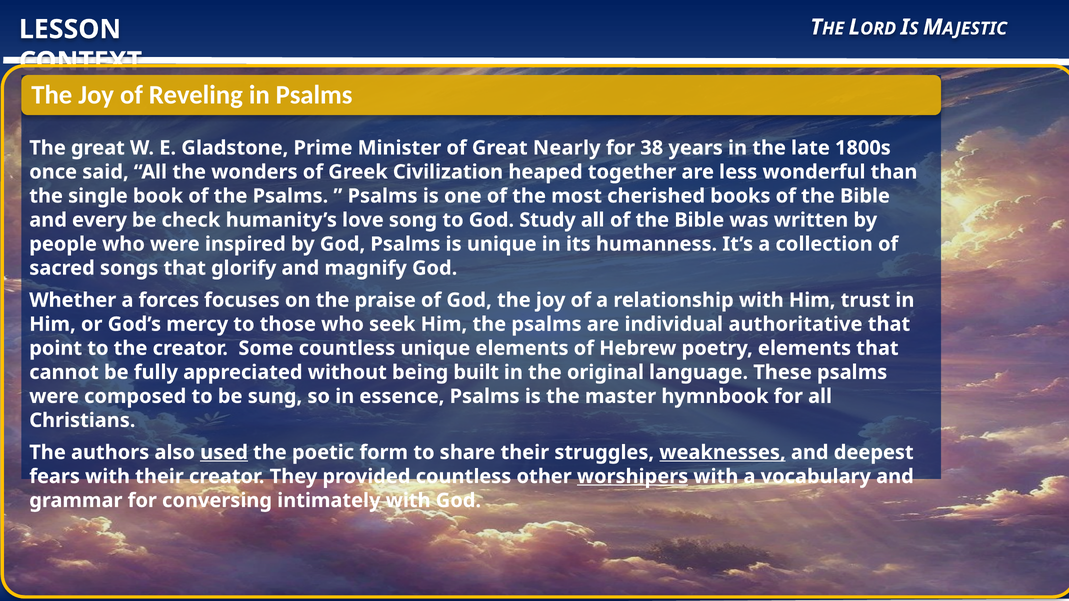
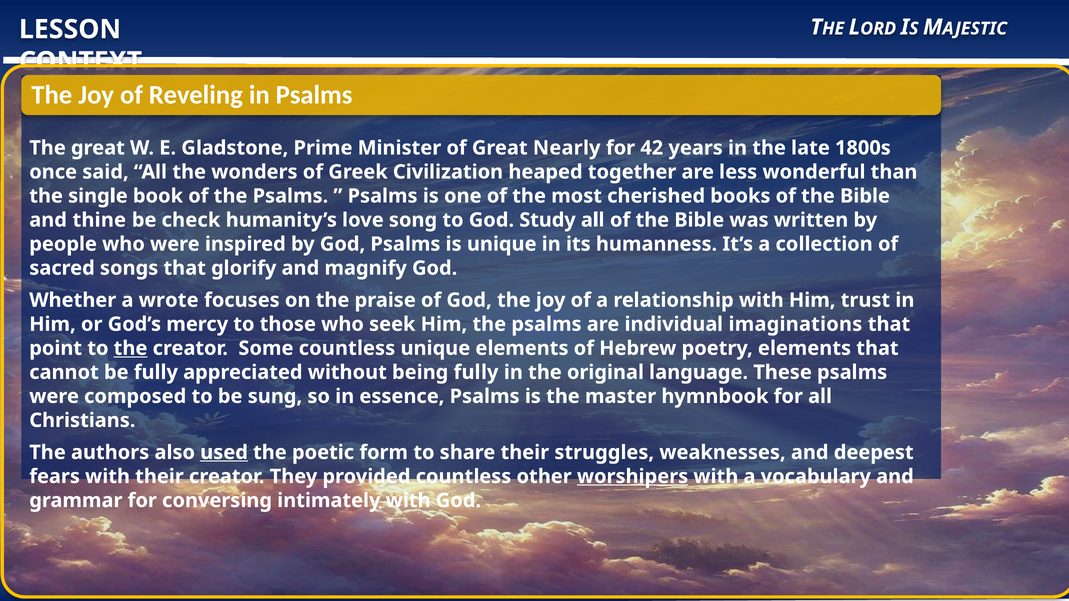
38: 38 -> 42
every: every -> thine
forces: forces -> wrote
authoritative: authoritative -> imaginations
the at (130, 348) underline: none -> present
being built: built -> fully
weaknesses underline: present -> none
